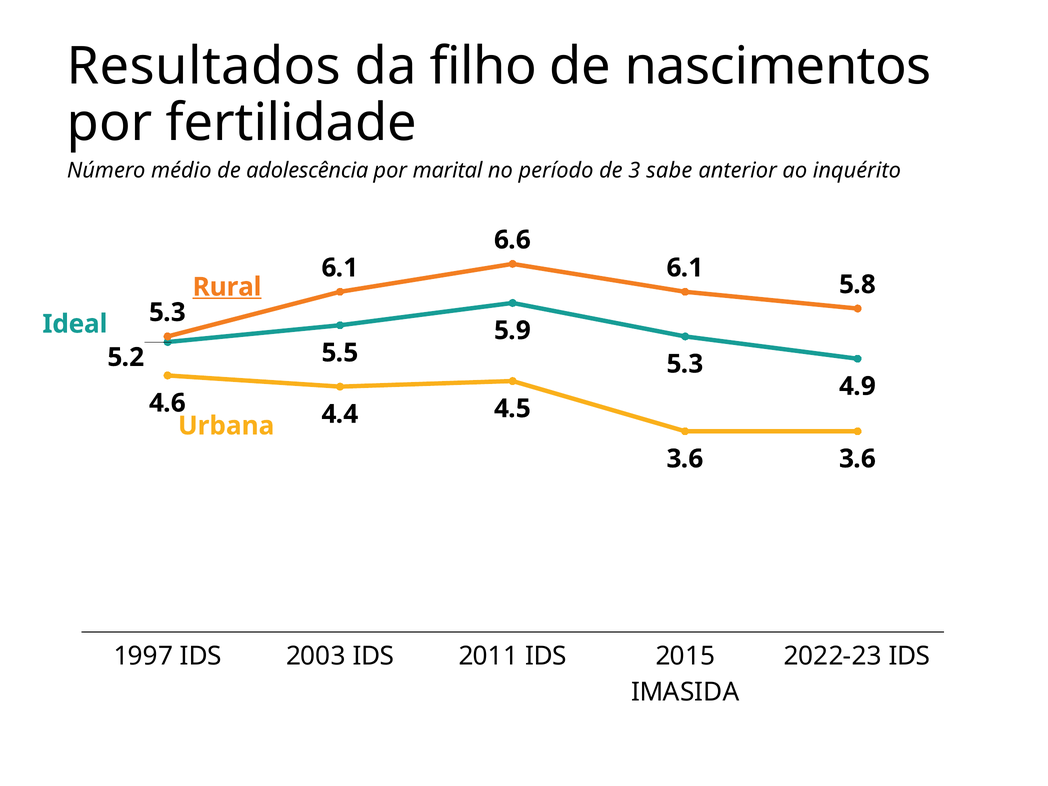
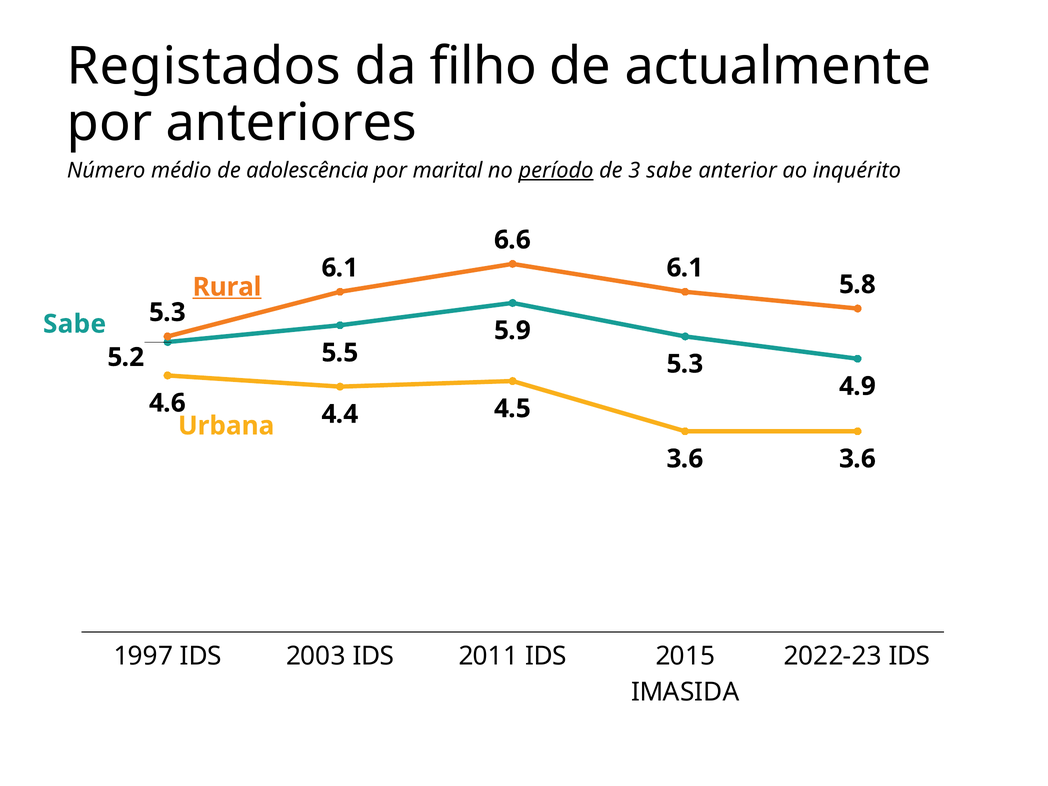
Resultados: Resultados -> Registados
nascimentos: nascimentos -> actualmente
fertilidade: fertilidade -> anteriores
período underline: none -> present
Ideal at (75, 324): Ideal -> Sabe
